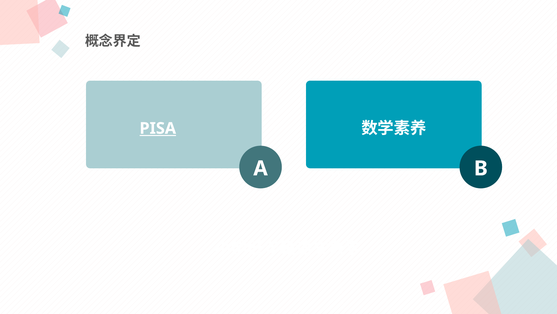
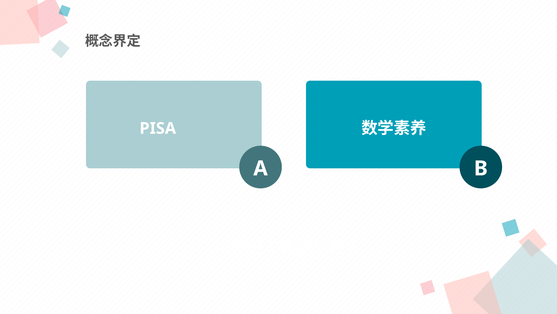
PISA underline: present -> none
